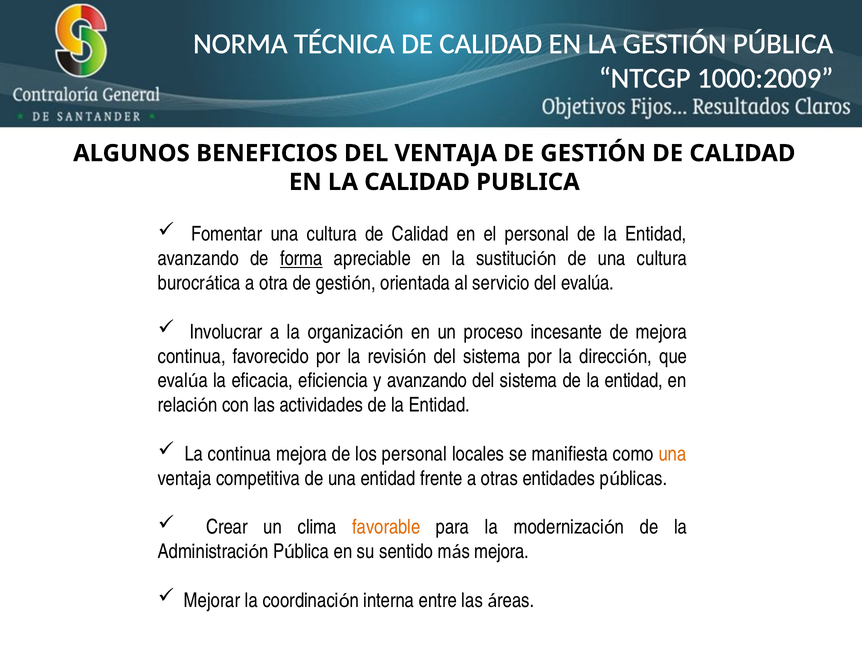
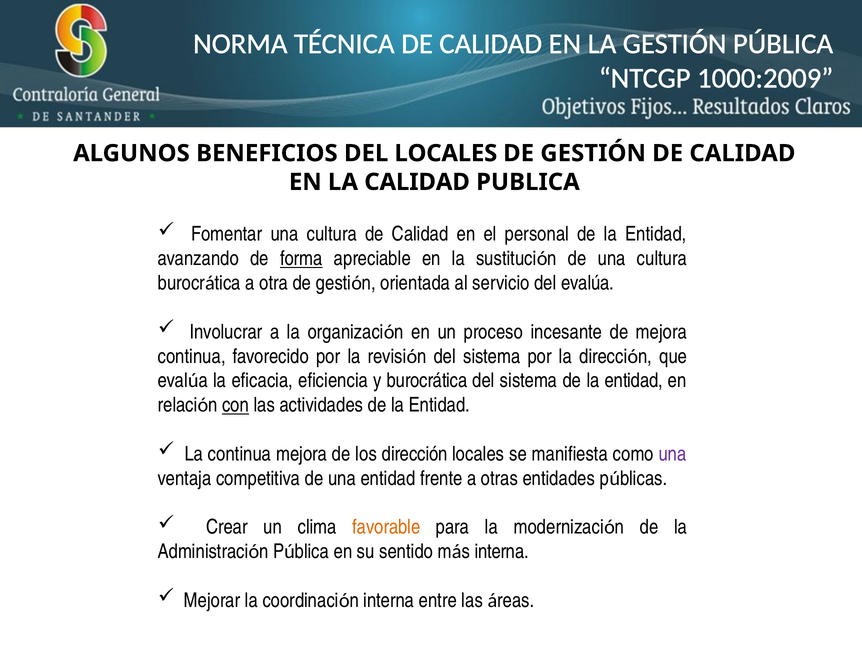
DEL VENTAJA: VENTAJA -> LOCALES
y avanzando: avanzando -> burocrática
con underline: none -> present
los personal: personal -> dirección
una at (673, 454) colour: orange -> purple
más mejora: mejora -> interna
